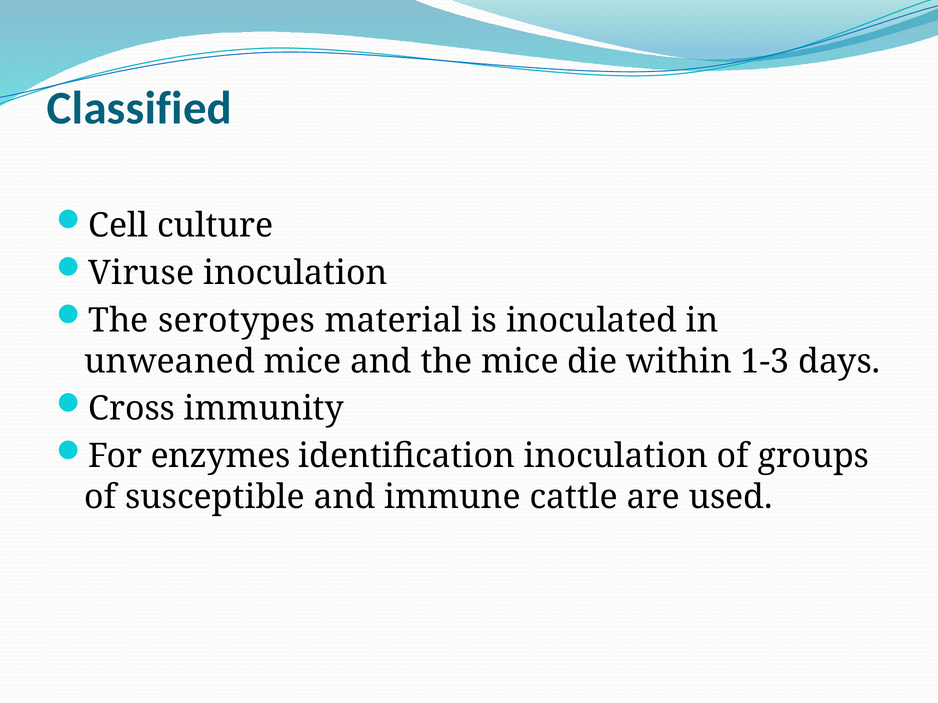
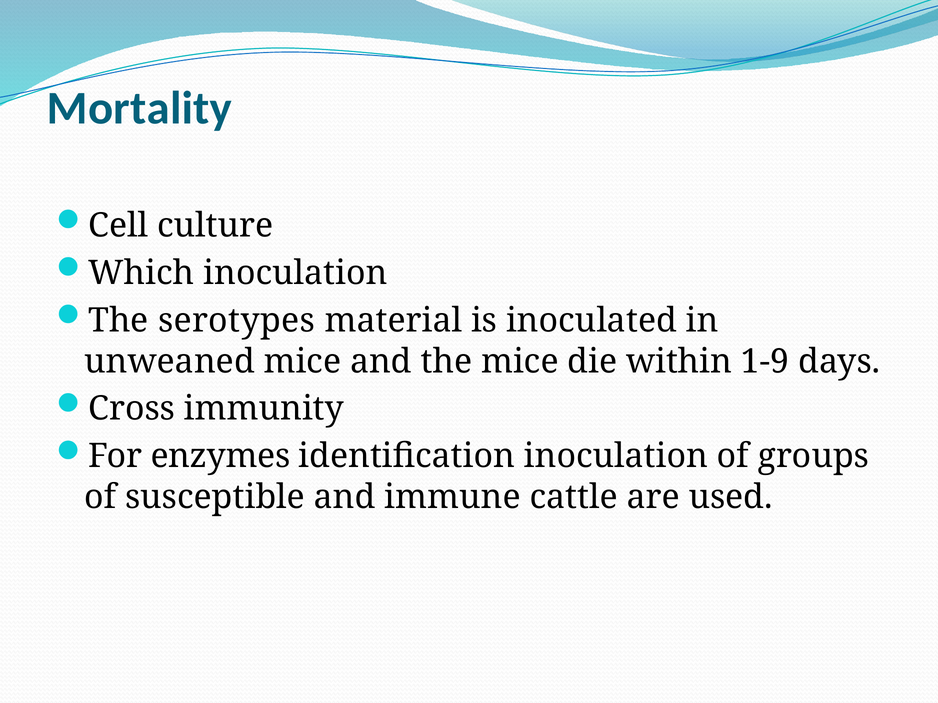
Classified: Classified -> Mortality
Viruse: Viruse -> Which
1-3: 1-3 -> 1-9
